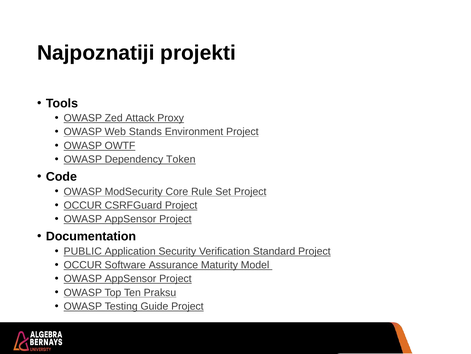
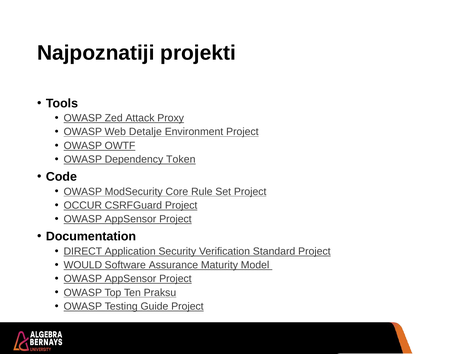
Stands: Stands -> Detalje
PUBLIC: PUBLIC -> DIRECT
OCCUR at (83, 264): OCCUR -> WOULD
